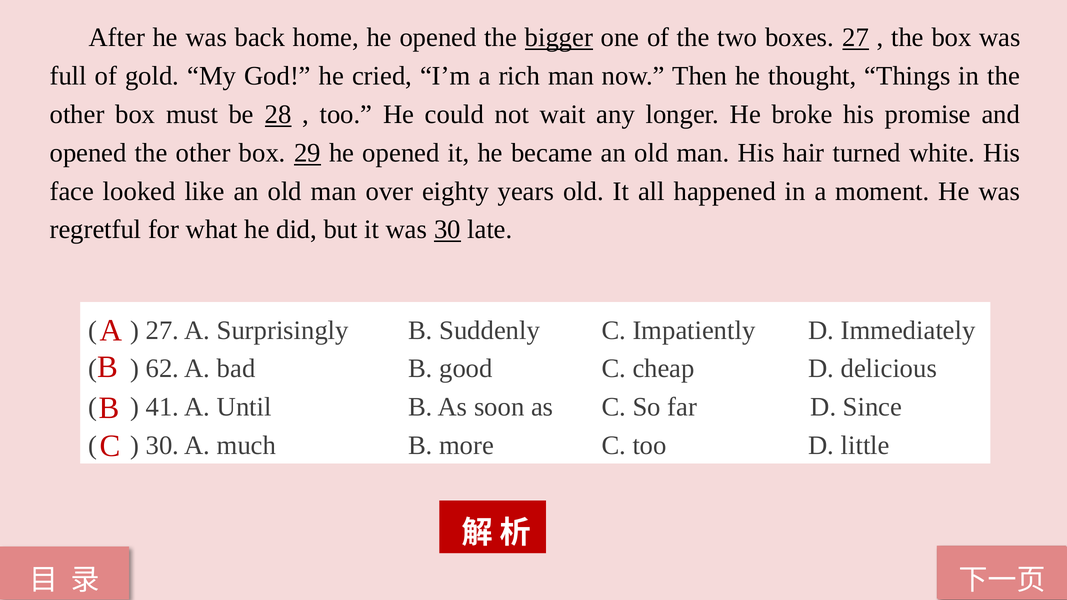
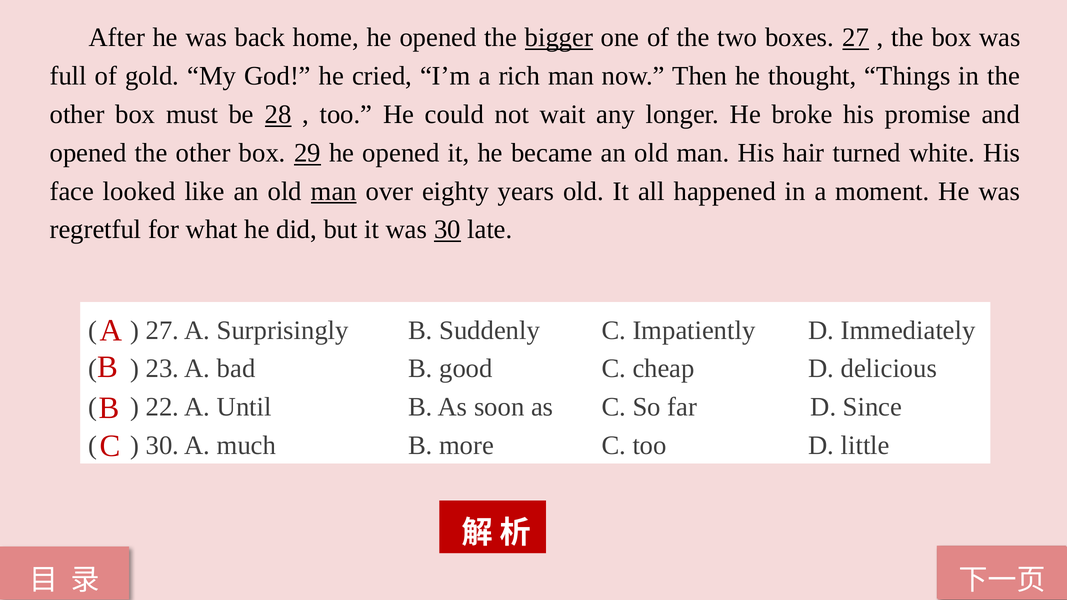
man at (334, 191) underline: none -> present
62: 62 -> 23
41: 41 -> 22
